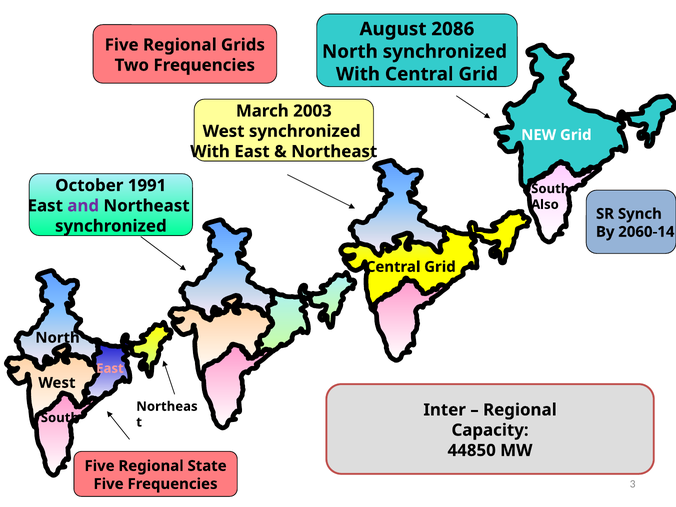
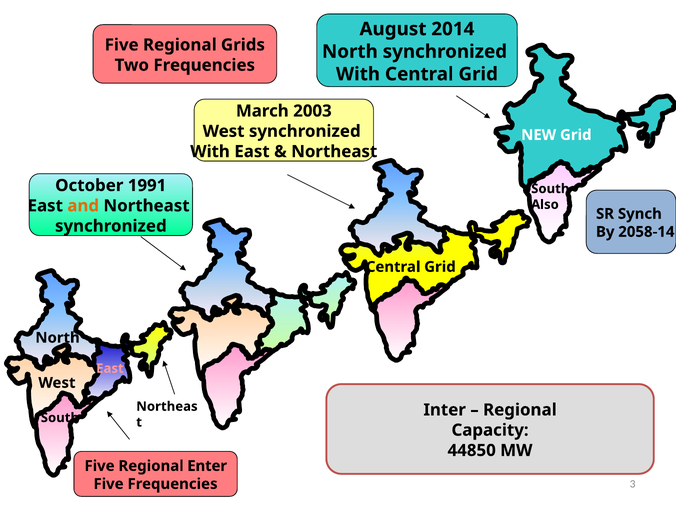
2086: 2086 -> 2014
and colour: purple -> orange
2060-14: 2060-14 -> 2058-14
State: State -> Enter
